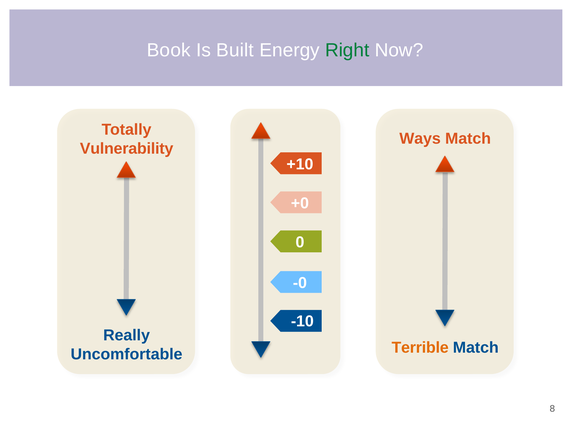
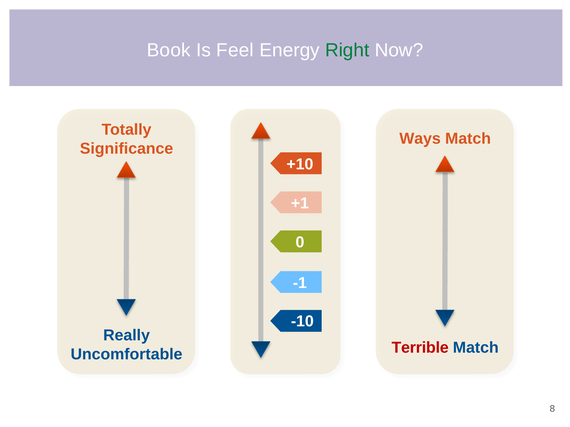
Built: Built -> Feel
Vulnerability: Vulnerability -> Significance
+0: +0 -> +1
-0: -0 -> -1
Terrible colour: orange -> red
